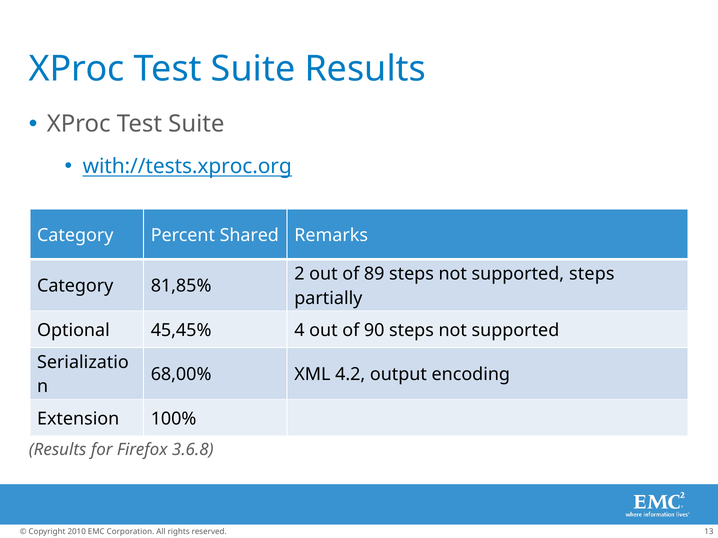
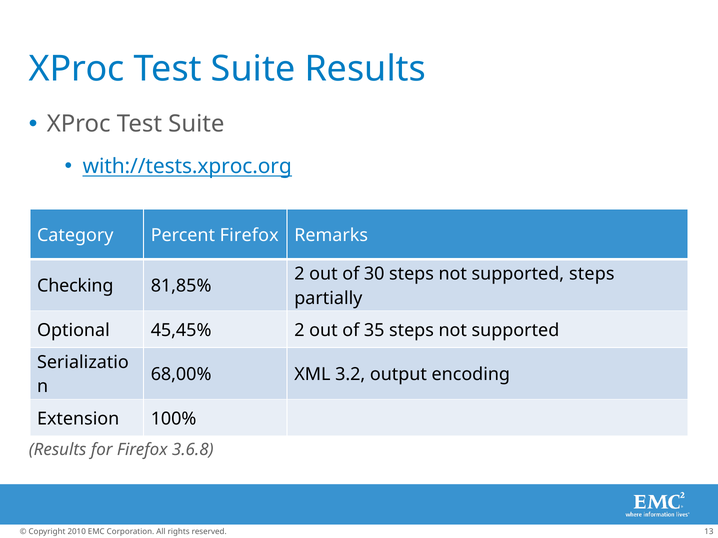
Percent Shared: Shared -> Firefox
89: 89 -> 30
Category at (75, 286): Category -> Checking
45,45% 4: 4 -> 2
90: 90 -> 35
4.2: 4.2 -> 3.2
